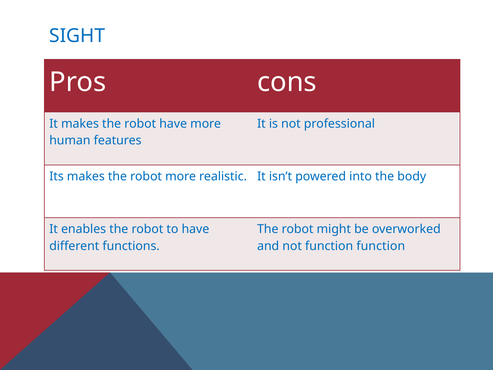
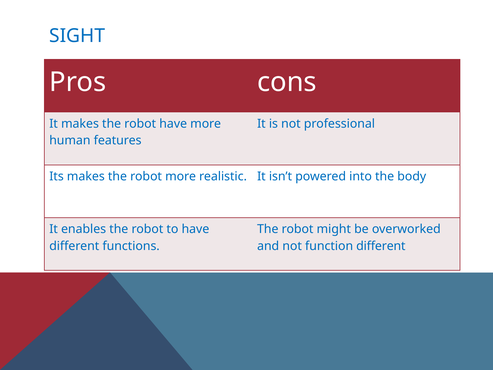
function function: function -> different
